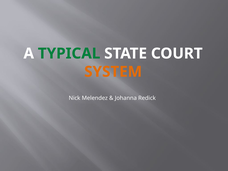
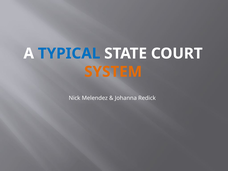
TYPICAL colour: green -> blue
